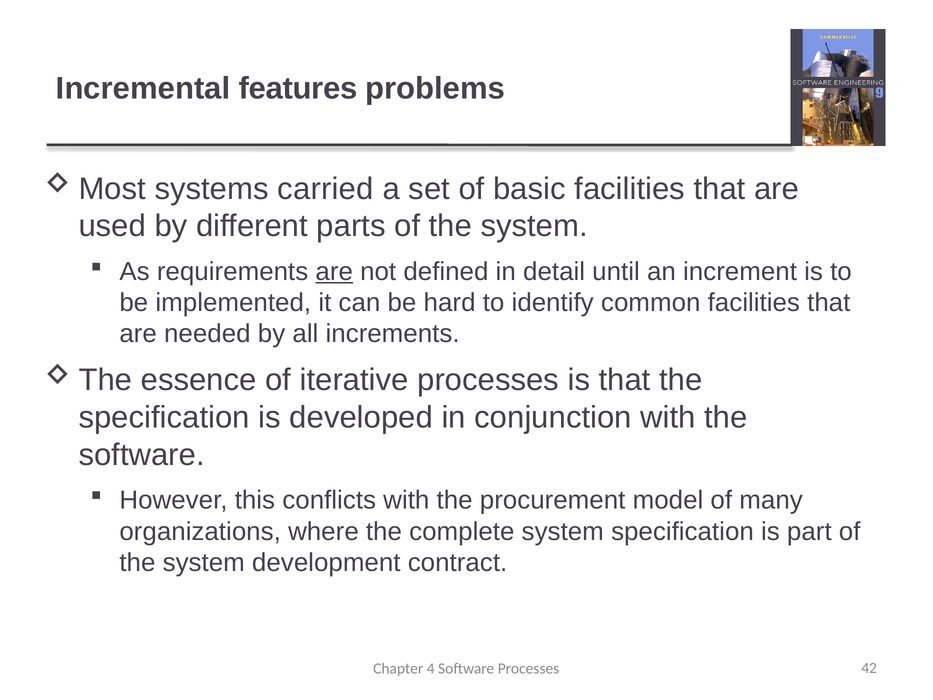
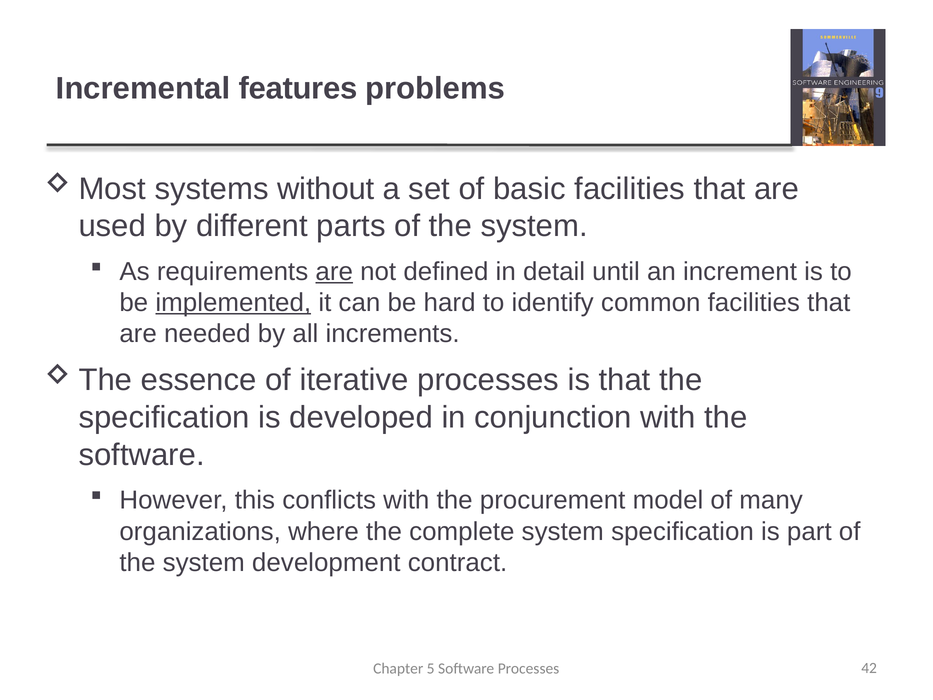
carried: carried -> without
implemented underline: none -> present
4: 4 -> 5
